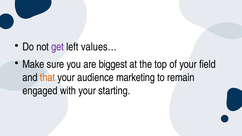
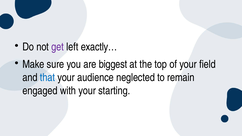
values…: values… -> exactly…
that colour: orange -> blue
marketing: marketing -> neglected
